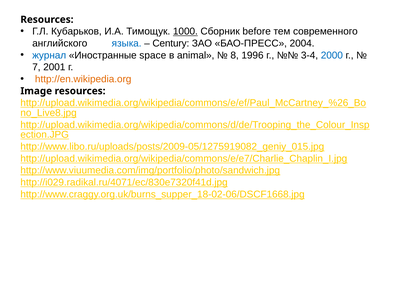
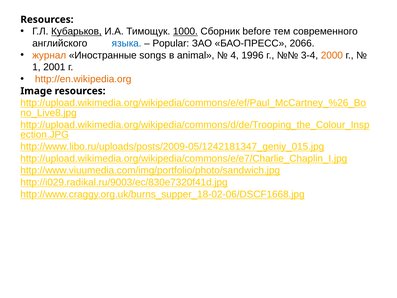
Кубарьков underline: none -> present
Century: Century -> Popular
2004: 2004 -> 2066
журнал colour: blue -> orange
space: space -> songs
8: 8 -> 4
2000 colour: blue -> orange
7: 7 -> 1
http://www.libo.ru/uploads/posts/2009-05/1275919082_geniy_015.jpg: http://www.libo.ru/uploads/posts/2009-05/1275919082_geniy_015.jpg -> http://www.libo.ru/uploads/posts/2009-05/1242181347_geniy_015.jpg
http://i029.radikal.ru/4071/ec/830e7320f41d.jpg: http://i029.radikal.ru/4071/ec/830e7320f41d.jpg -> http://i029.radikal.ru/9003/ec/830e7320f41d.jpg
